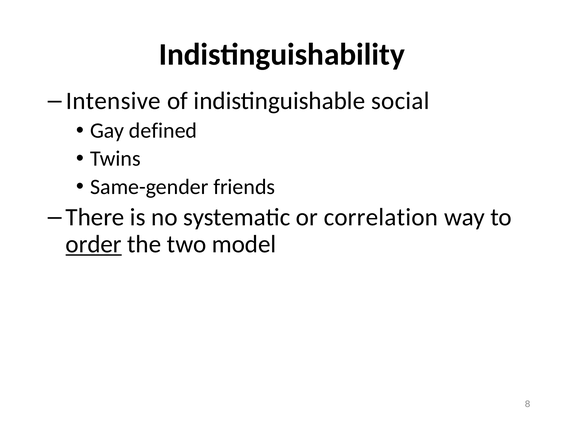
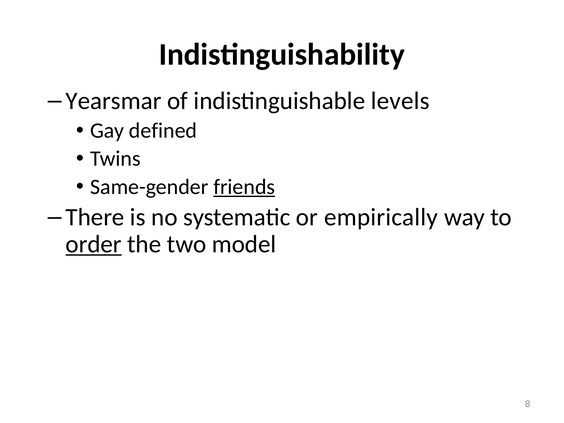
Intensive: Intensive -> Yearsmar
social: social -> levels
friends underline: none -> present
correlation: correlation -> empirically
